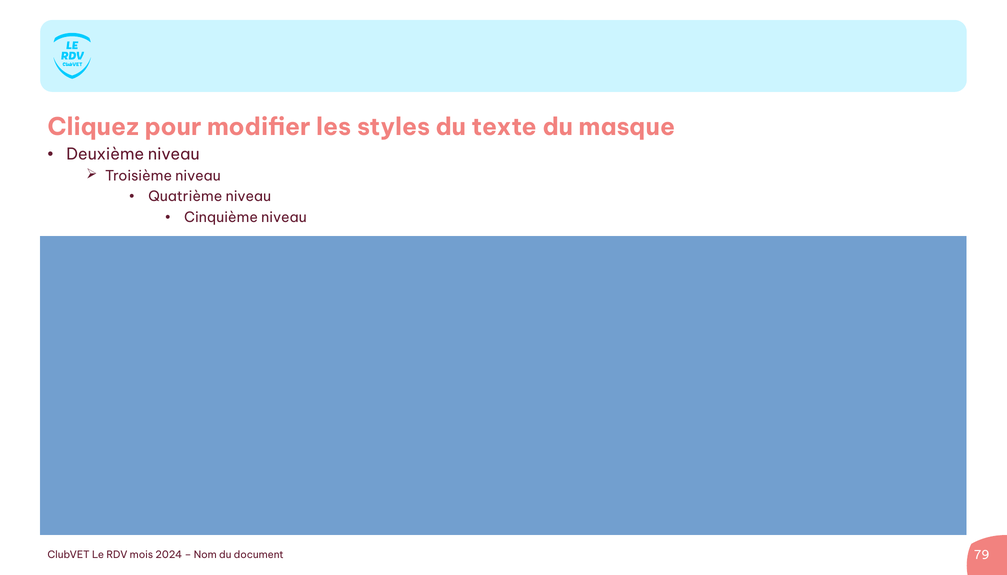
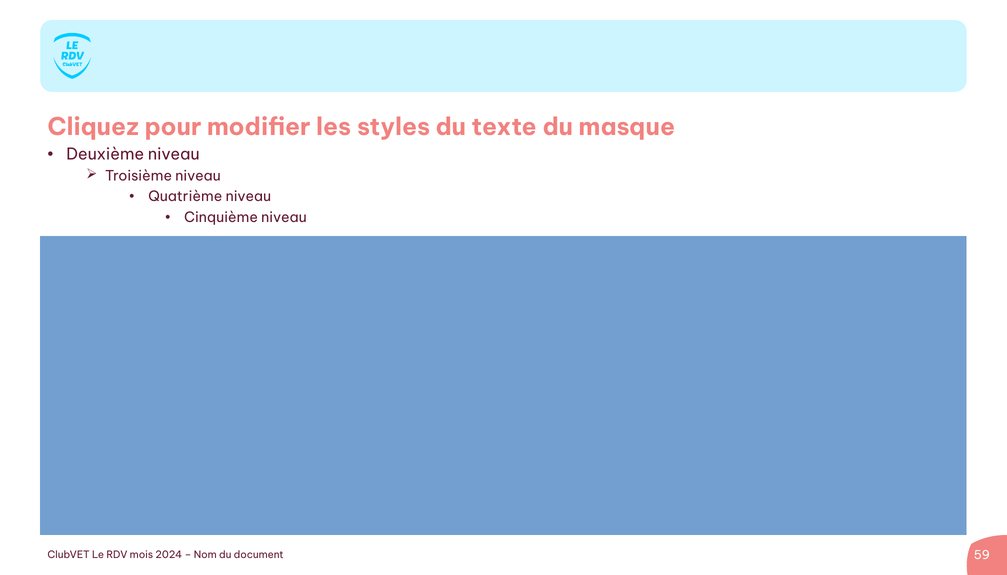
79: 79 -> 59
